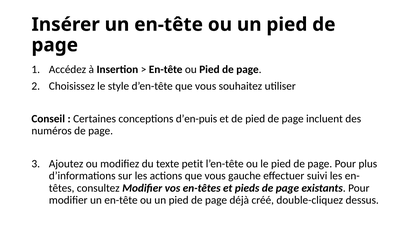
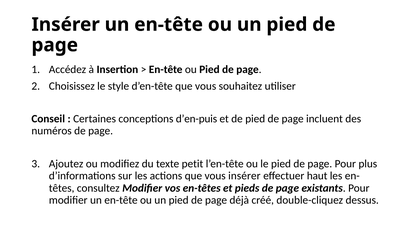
vous gauche: gauche -> insérer
suivi: suivi -> haut
